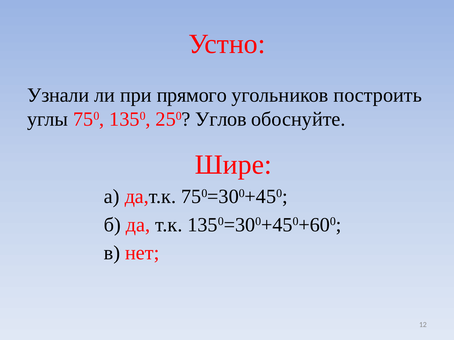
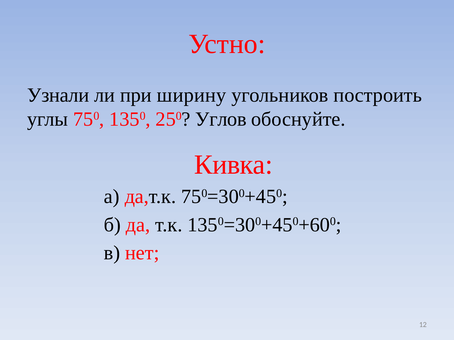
прямого: прямого -> ширину
Шире: Шире -> Кивка
